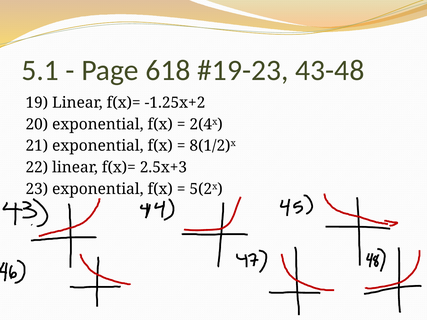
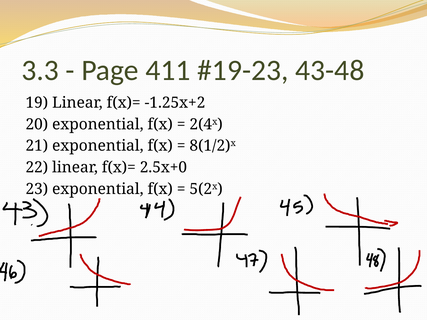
5.1: 5.1 -> 3.3
618: 618 -> 411
2.5x+3: 2.5x+3 -> 2.5x+0
